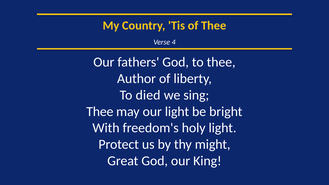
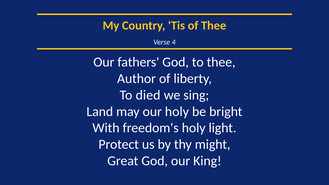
Thee at (100, 112): Thee -> Land
our light: light -> holy
